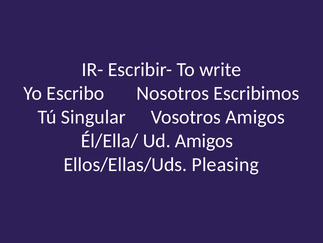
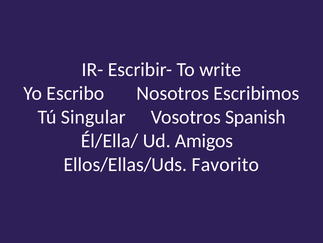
Vosotros Amigos: Amigos -> Spanish
Pleasing: Pleasing -> Favorito
